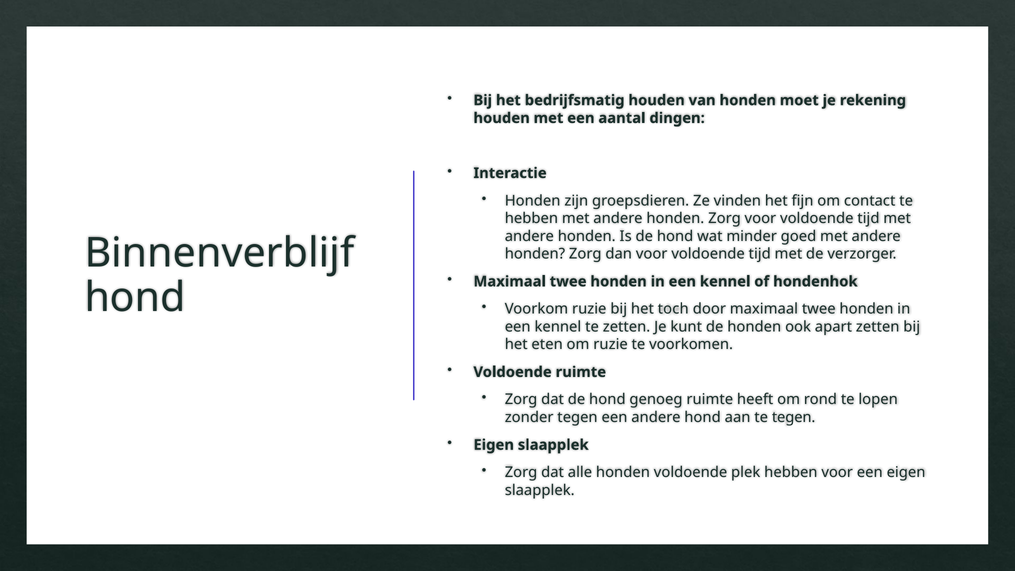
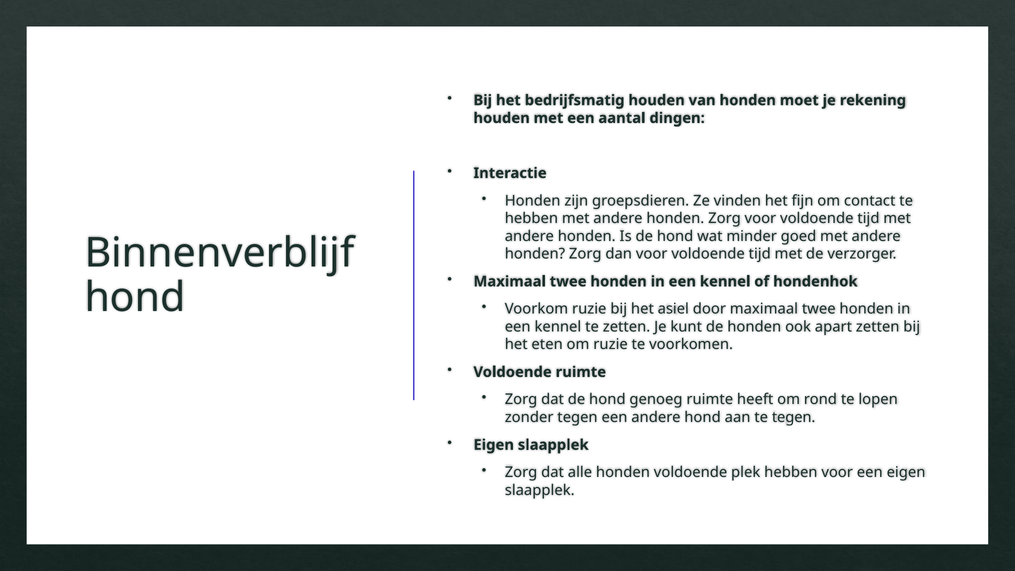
toch: toch -> asiel
